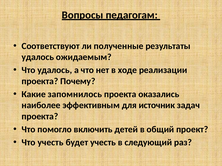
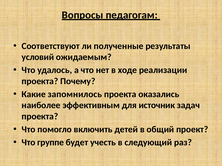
удалось at (38, 57): удалось -> условий
Что учесть: учесть -> группе
